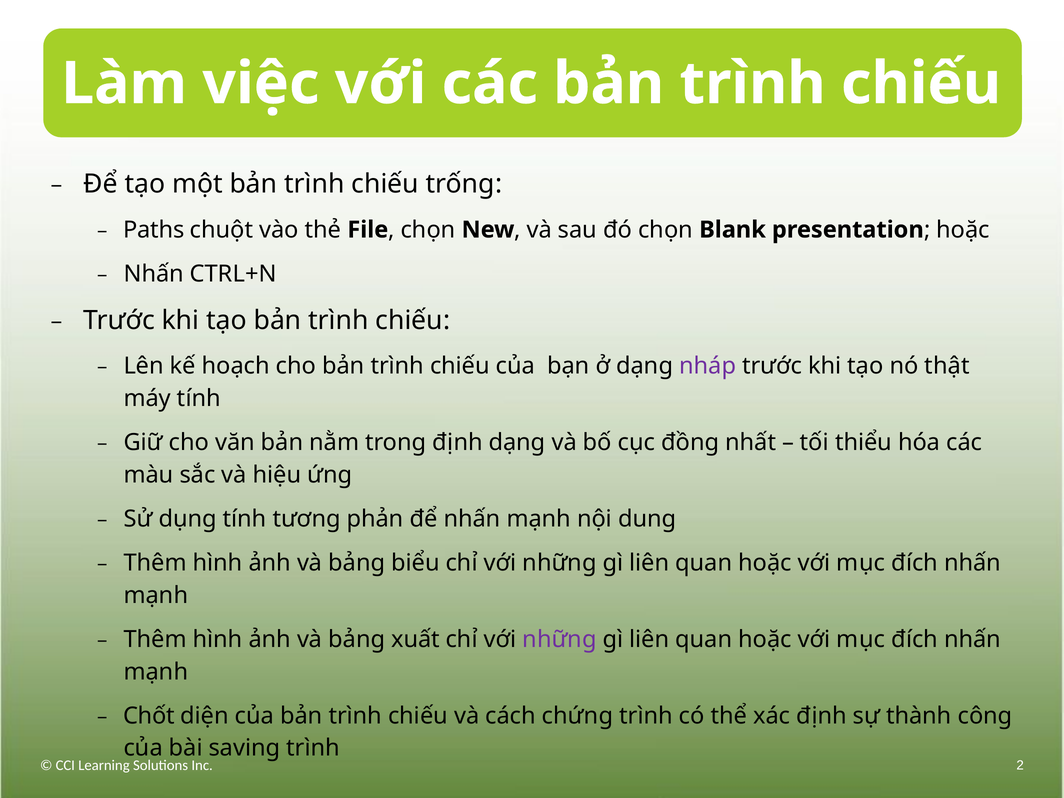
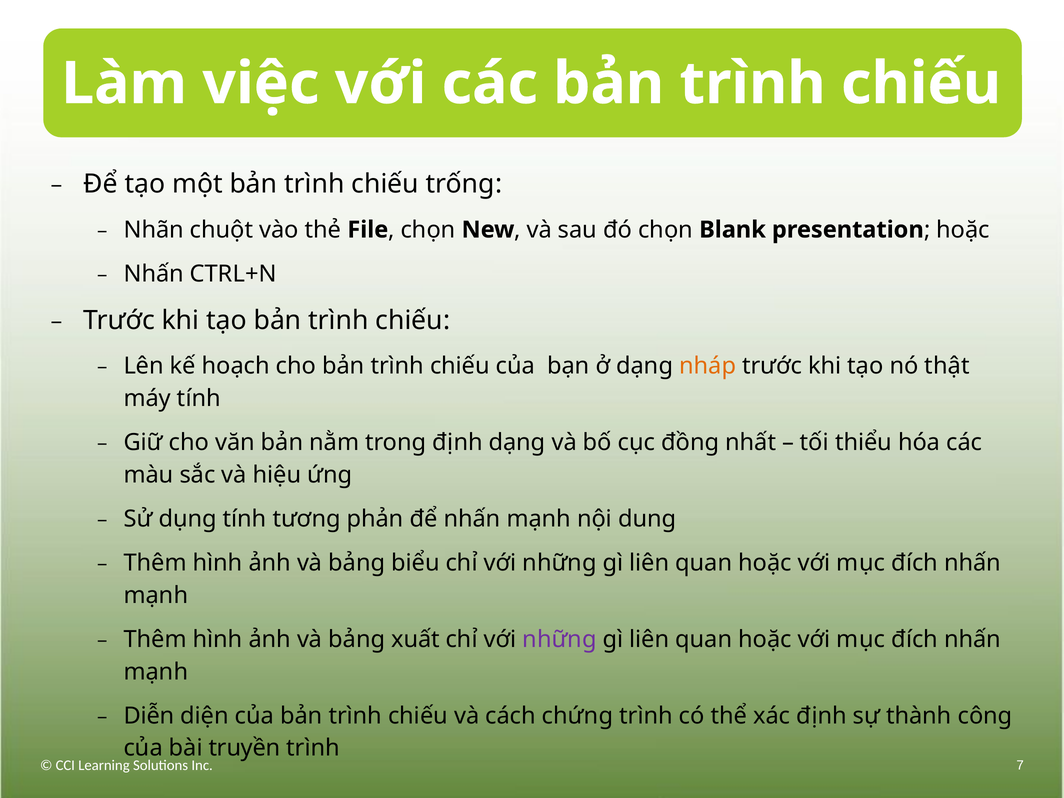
Paths: Paths -> Nhãn
nháp colour: purple -> orange
Chốt: Chốt -> Diễn
saving: saving -> truyền
2: 2 -> 7
